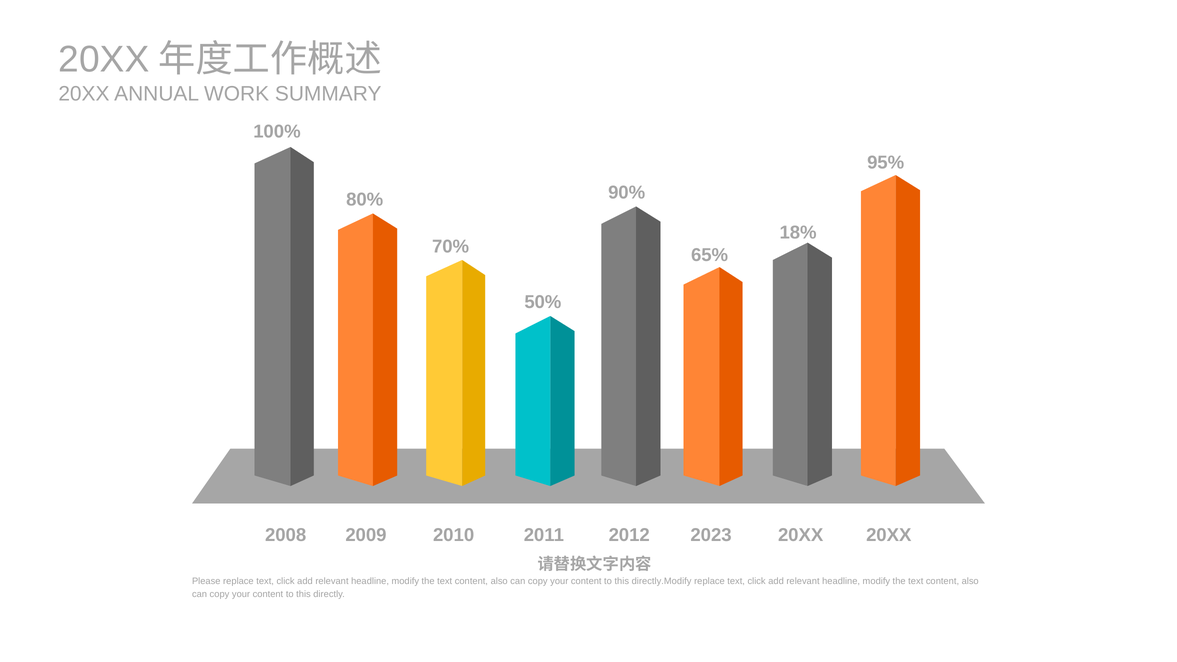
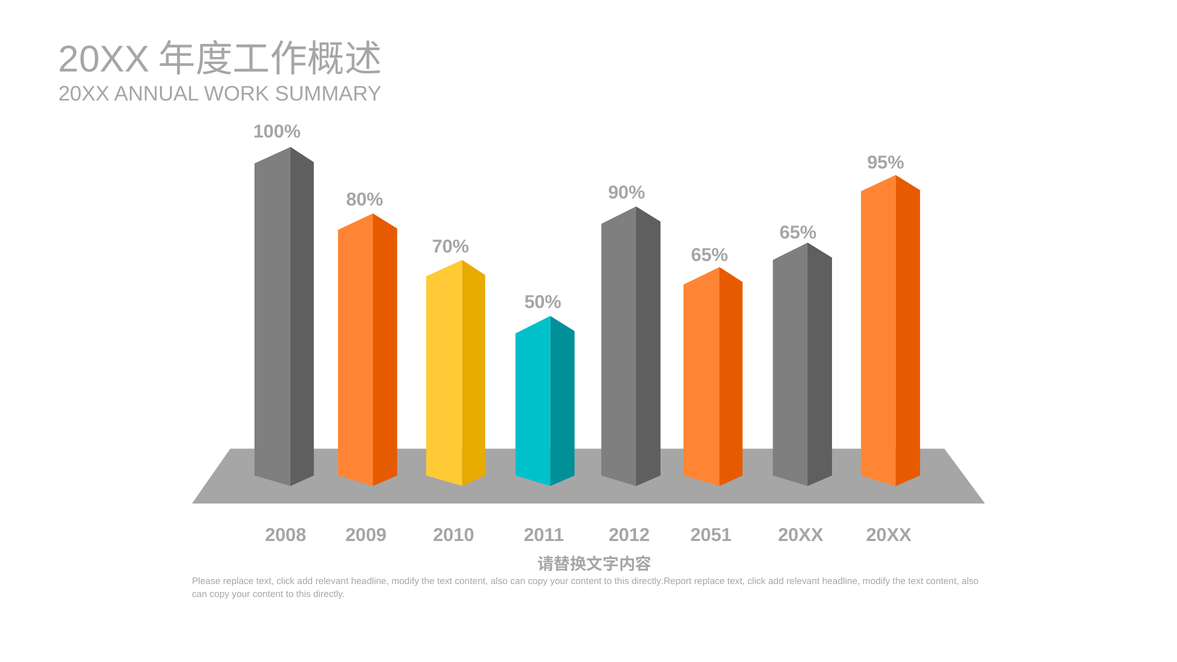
18% at (798, 232): 18% -> 65%
2023: 2023 -> 2051
directly.Modify: directly.Modify -> directly.Report
